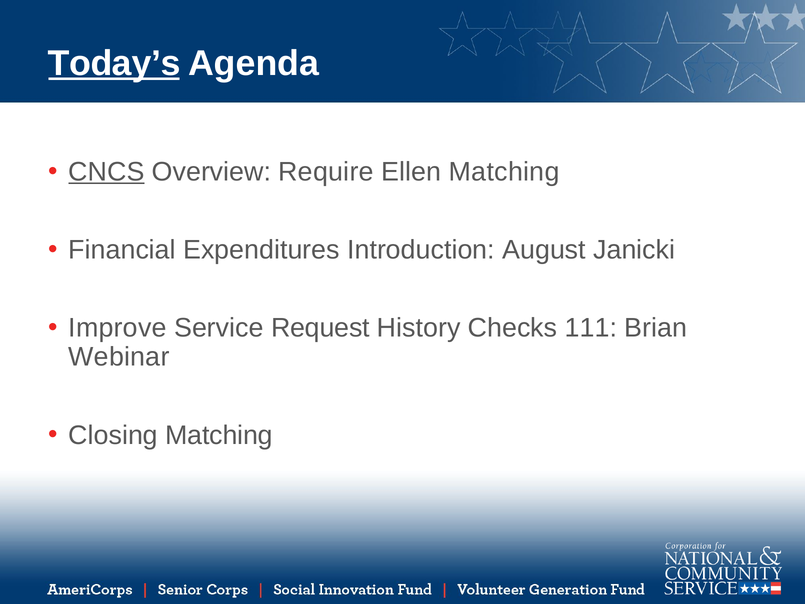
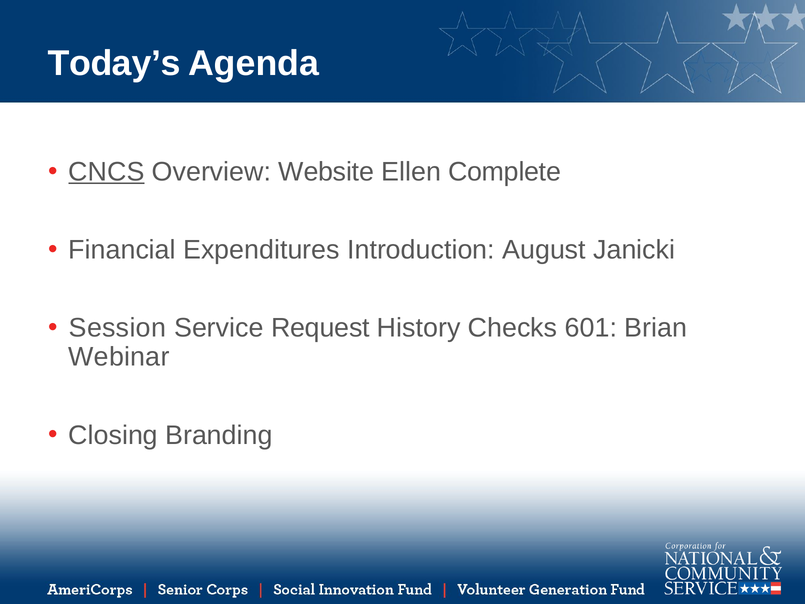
Today’s underline: present -> none
Require: Require -> Website
Ellen Matching: Matching -> Complete
Improve: Improve -> Session
111: 111 -> 601
Closing Matching: Matching -> Branding
